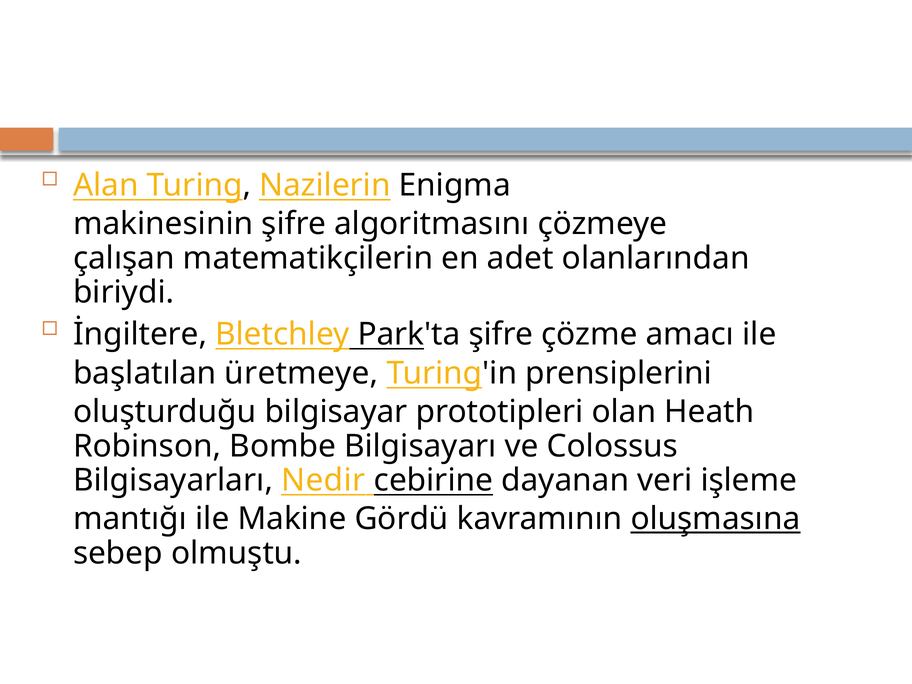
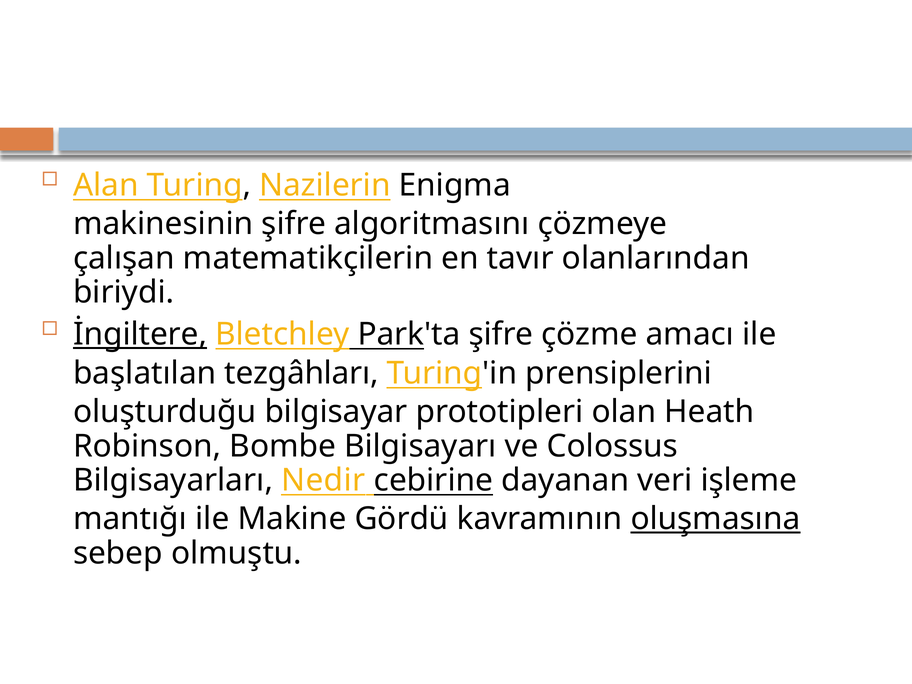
adet: adet -> tavır
İngiltere underline: none -> present
üretmeye: üretmeye -> tezgâhları
